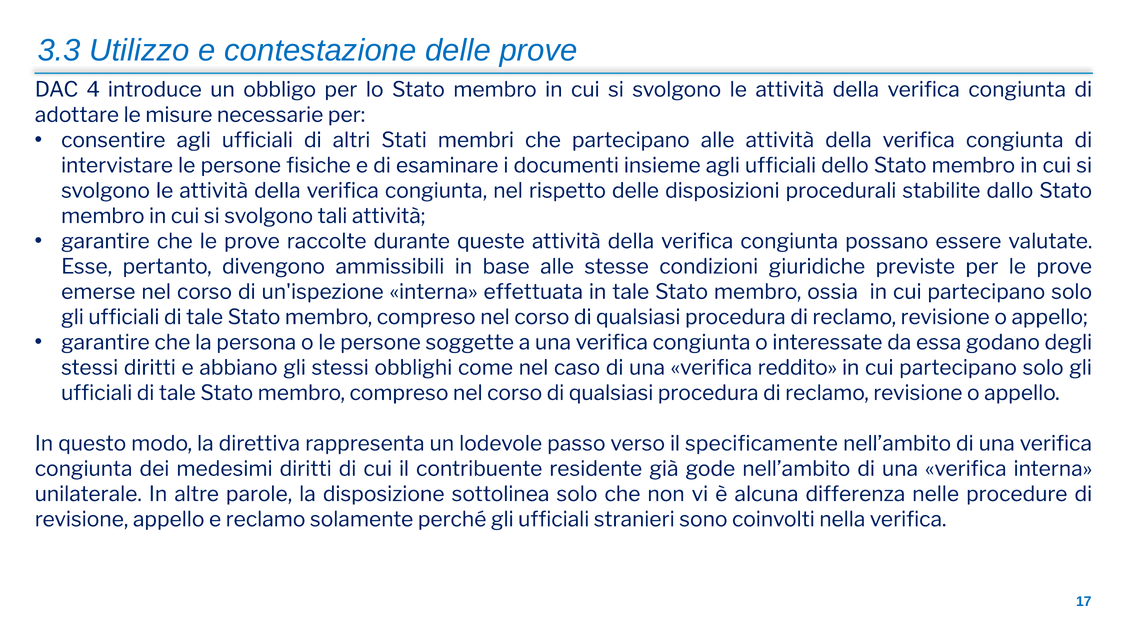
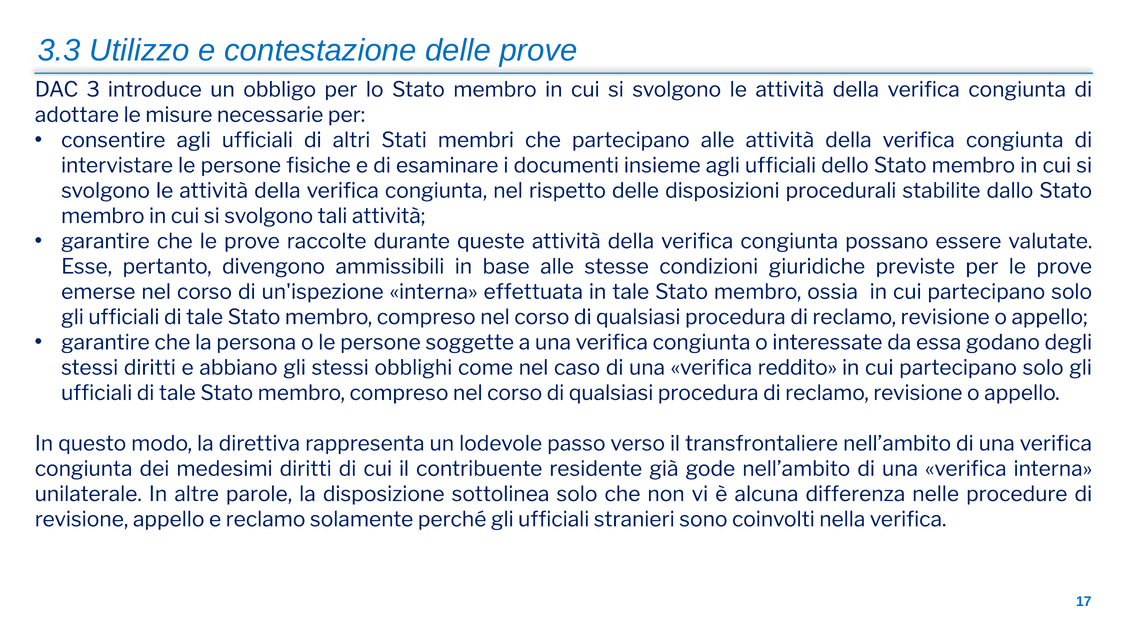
4: 4 -> 3
specificamente: specificamente -> transfrontaliere
